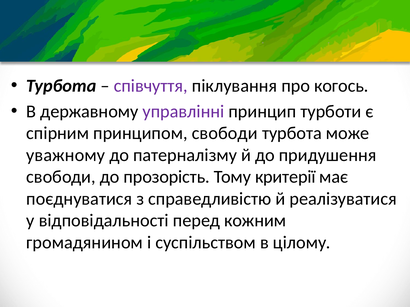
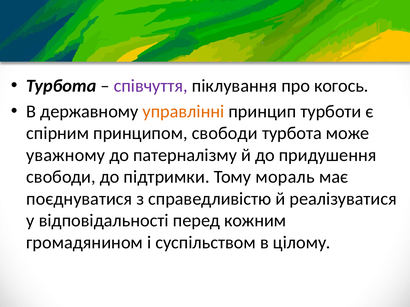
управлінні colour: purple -> orange
прозорість: прозорість -> підтримки
критерії: критерії -> мораль
